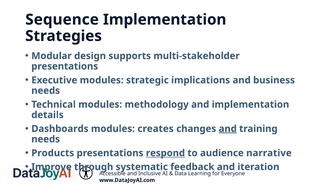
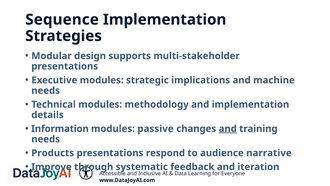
business: business -> machine
Dashboards: Dashboards -> Information
creates: creates -> passive
respond underline: present -> none
